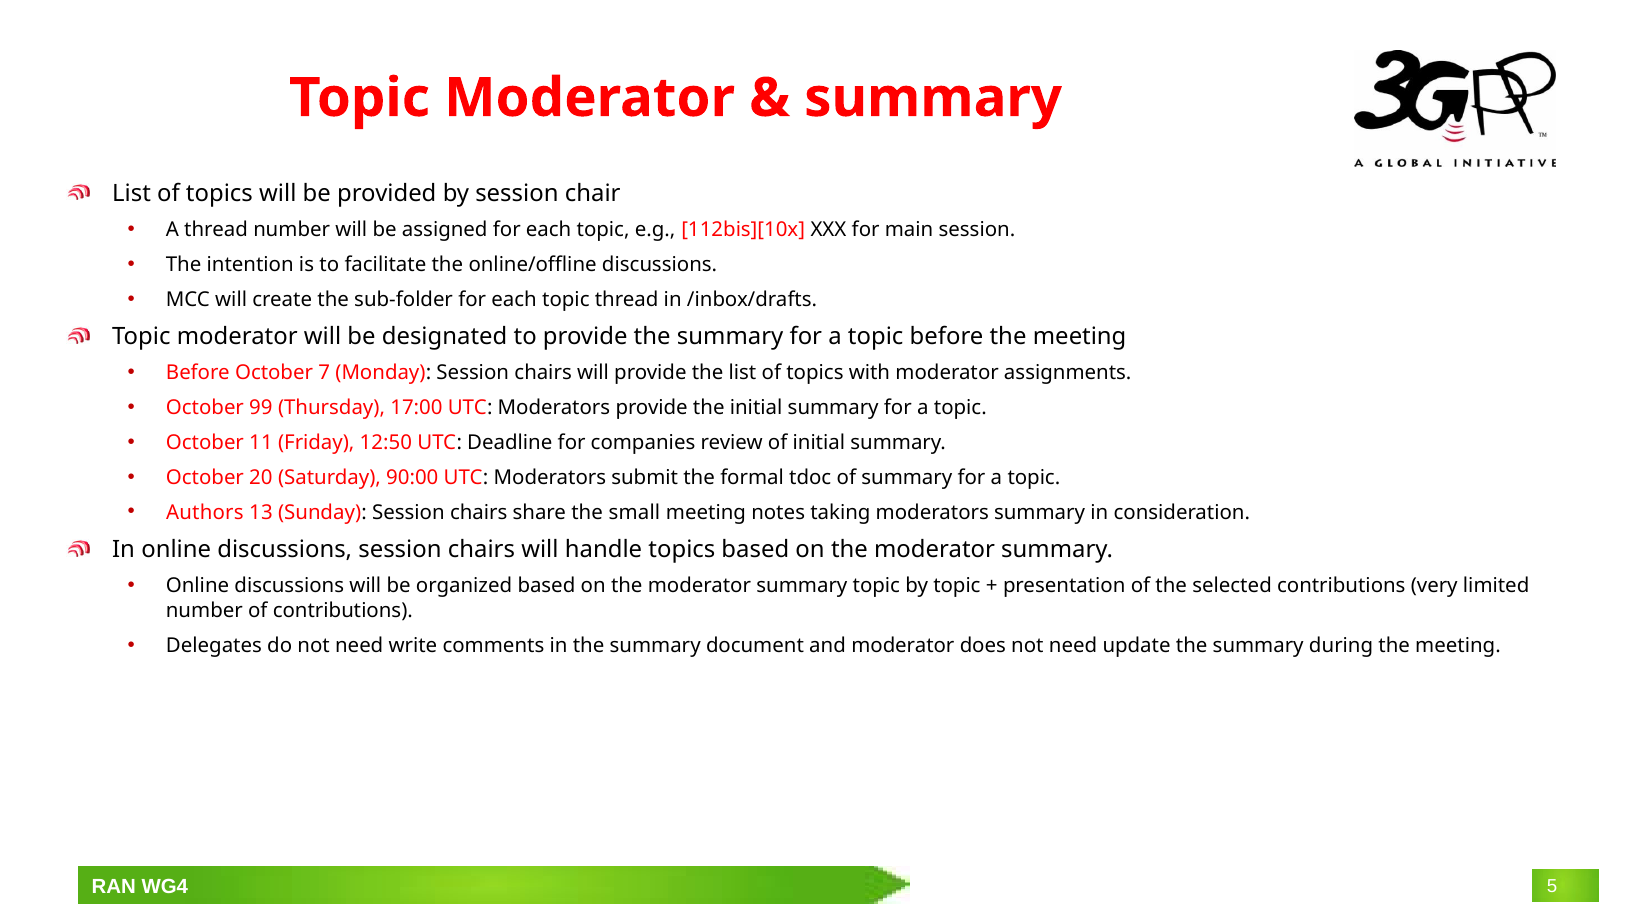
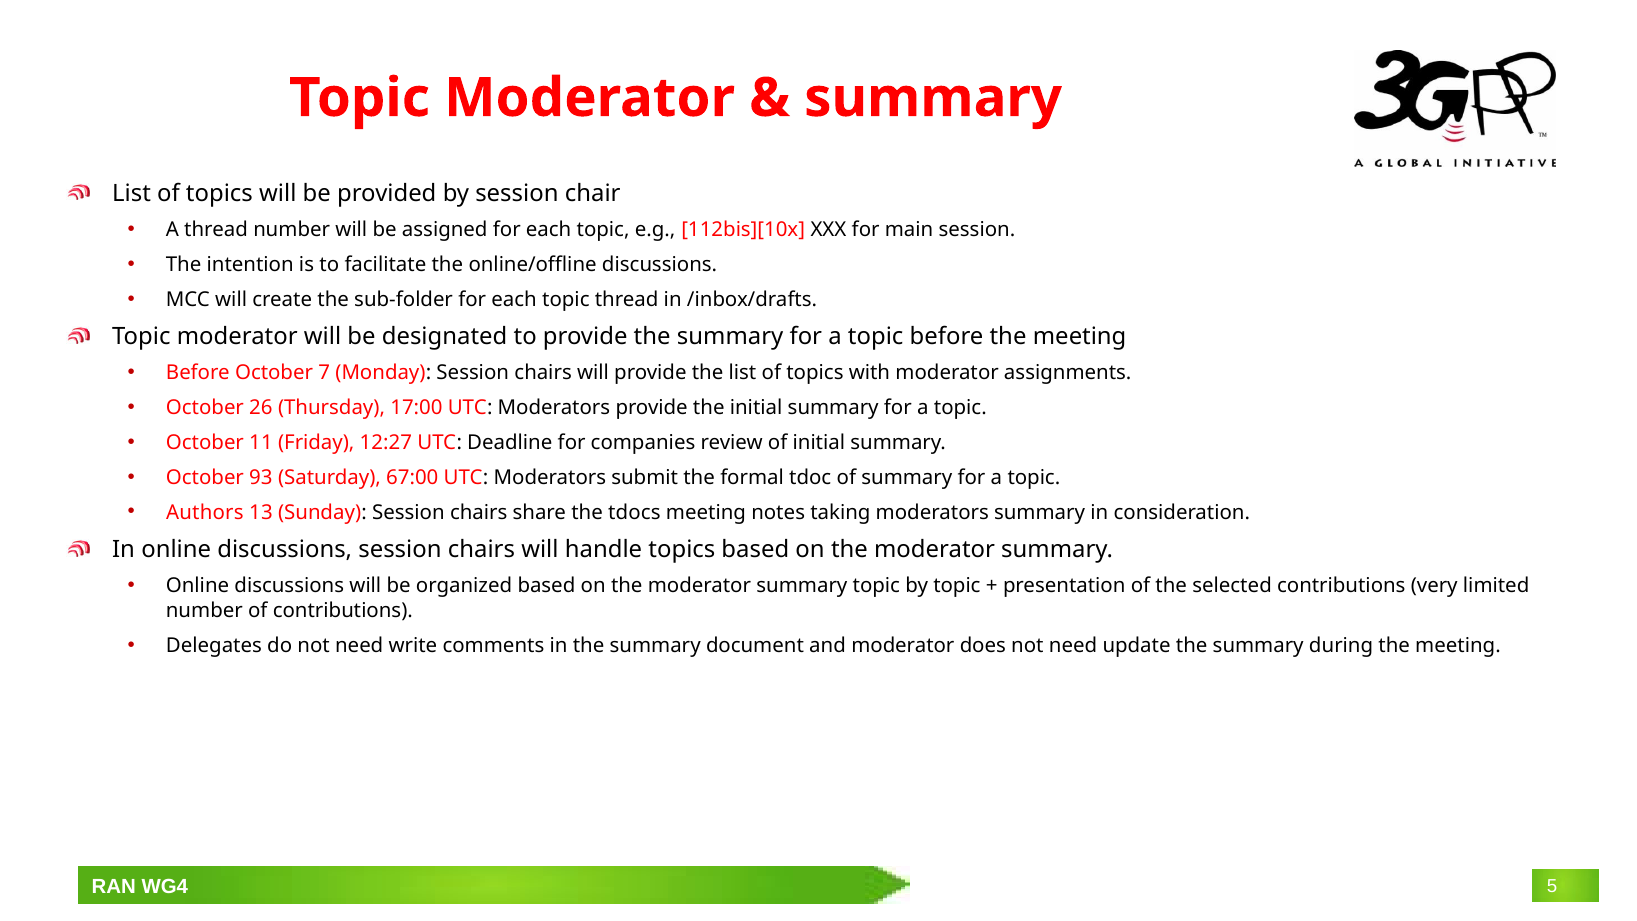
99: 99 -> 26
12:50: 12:50 -> 12:27
20: 20 -> 93
90:00: 90:00 -> 67:00
small: small -> tdocs
